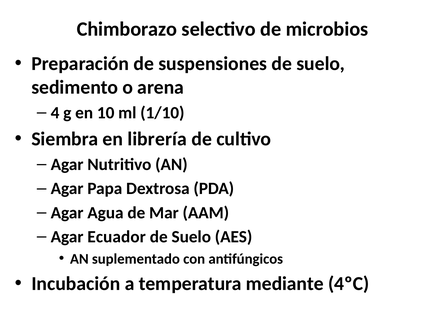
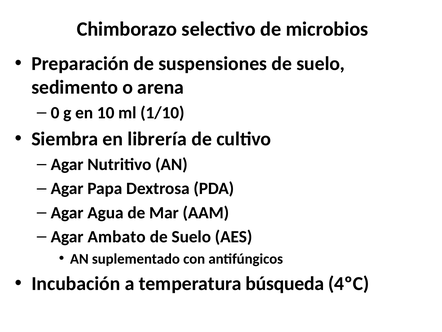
4: 4 -> 0
Ecuador: Ecuador -> Ambato
mediante: mediante -> búsqueda
